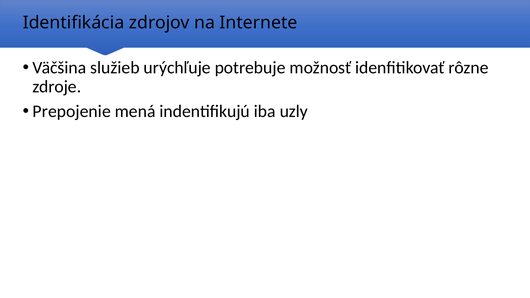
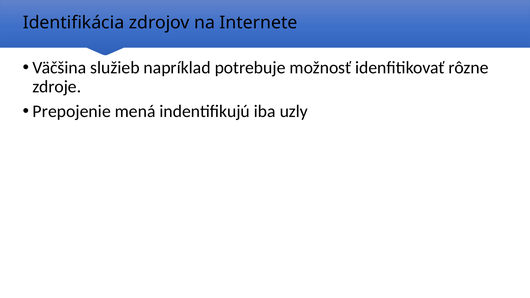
urýchľuje: urýchľuje -> napríklad
